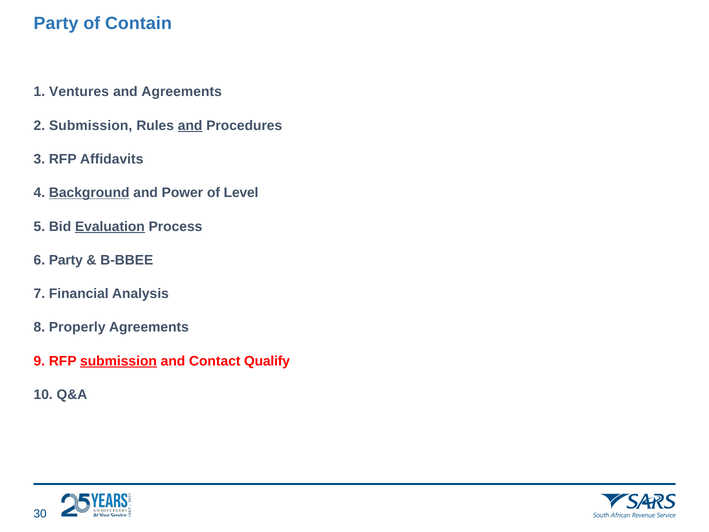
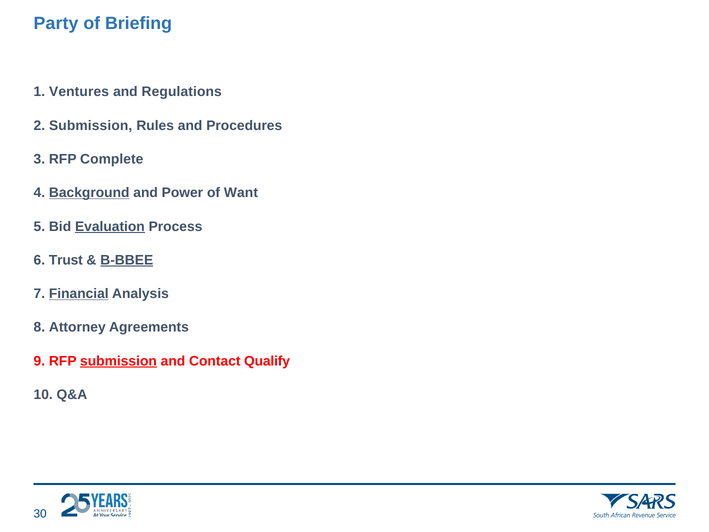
Contain: Contain -> Briefing
and Agreements: Agreements -> Regulations
and at (190, 125) underline: present -> none
Affidavits: Affidavits -> Complete
Level: Level -> Want
6 Party: Party -> Trust
B-BBEE underline: none -> present
Financial underline: none -> present
Properly: Properly -> Attorney
